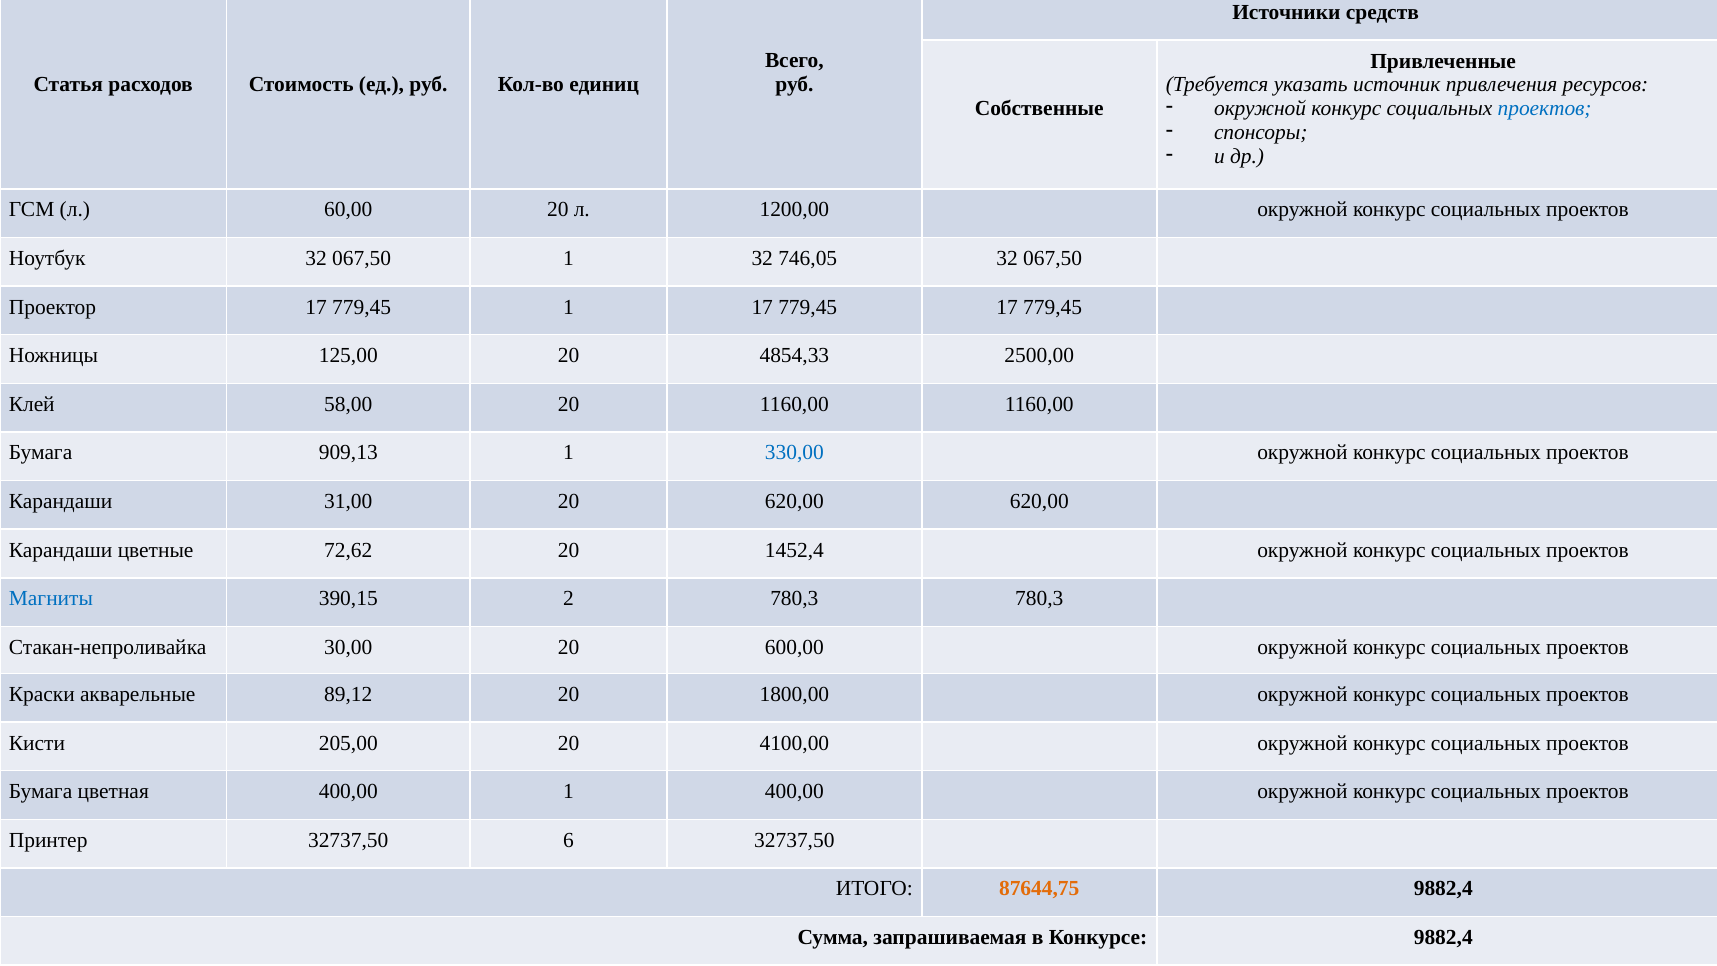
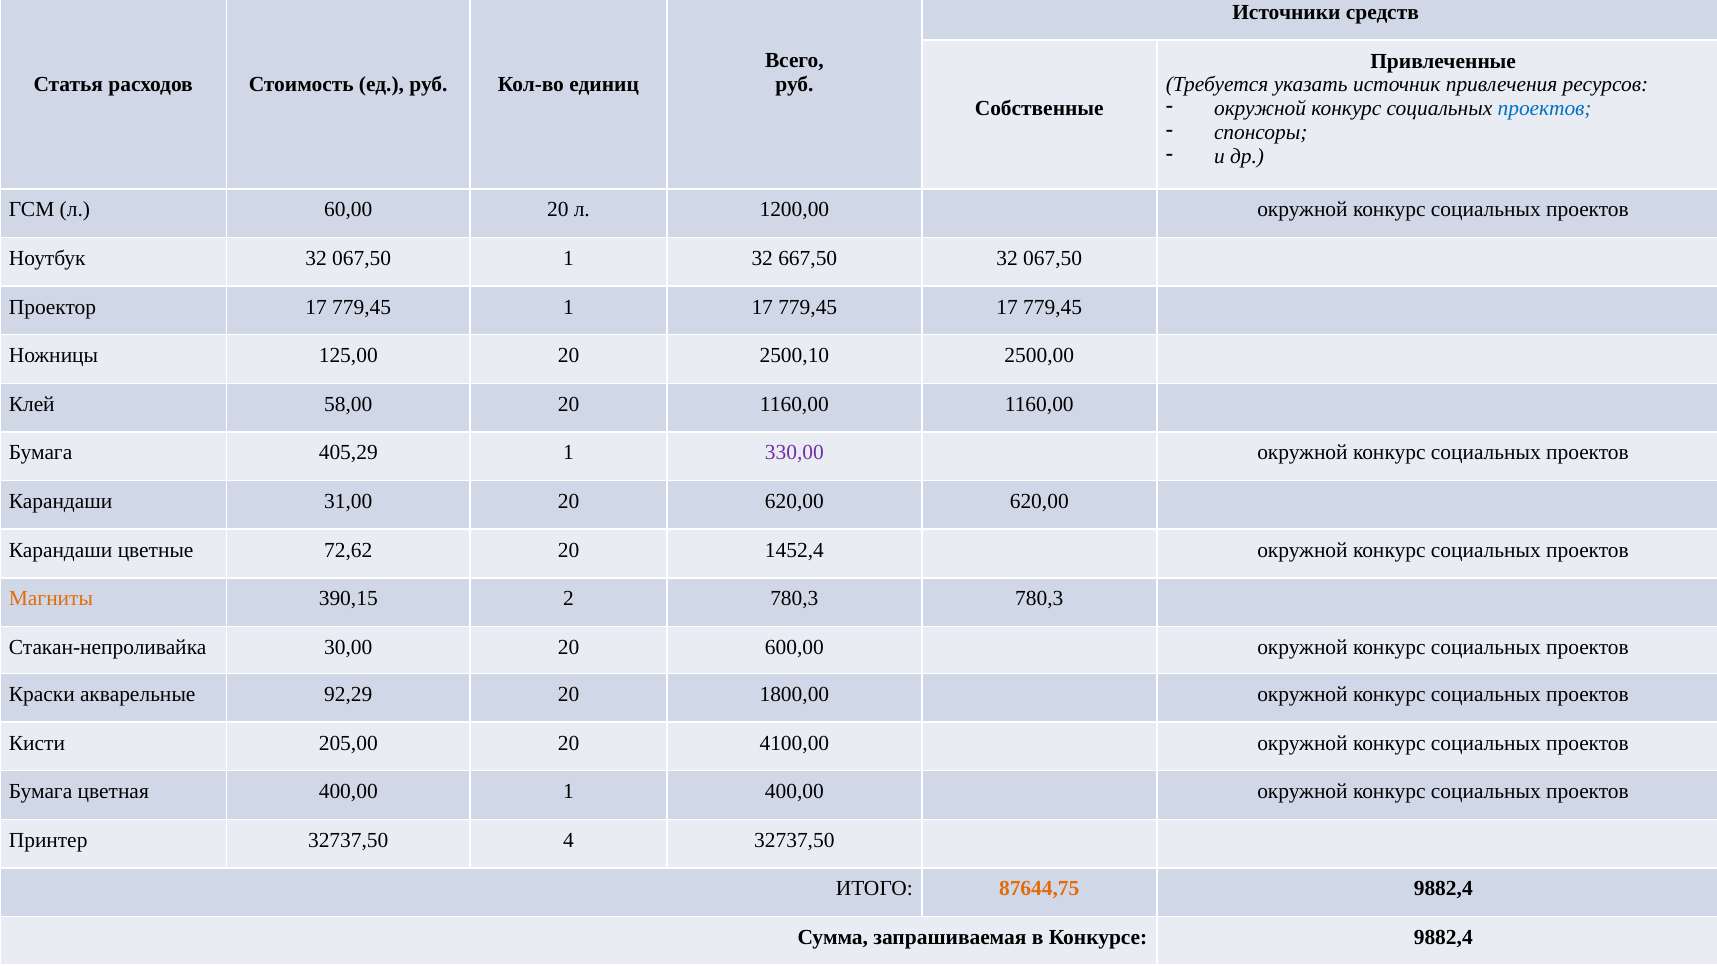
746,05: 746,05 -> 667,50
4854,33: 4854,33 -> 2500,10
909,13: 909,13 -> 405,29
330,00 colour: blue -> purple
Магниты colour: blue -> orange
89,12: 89,12 -> 92,29
6: 6 -> 4
